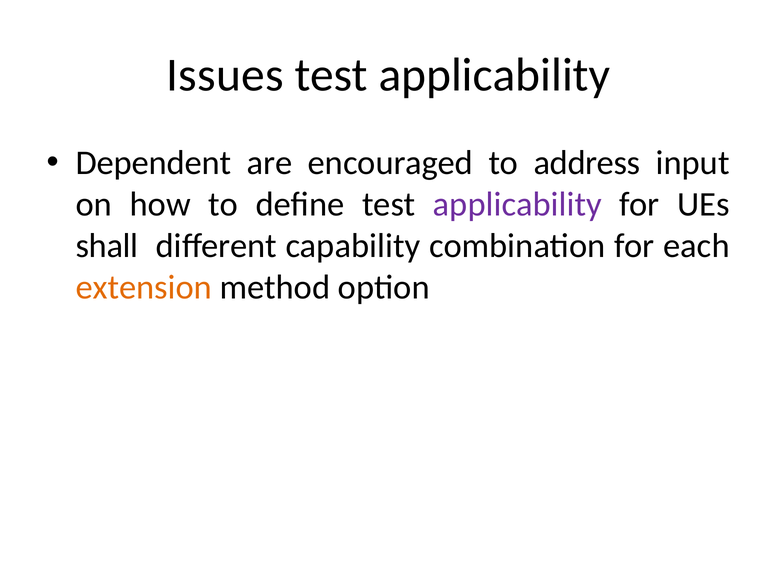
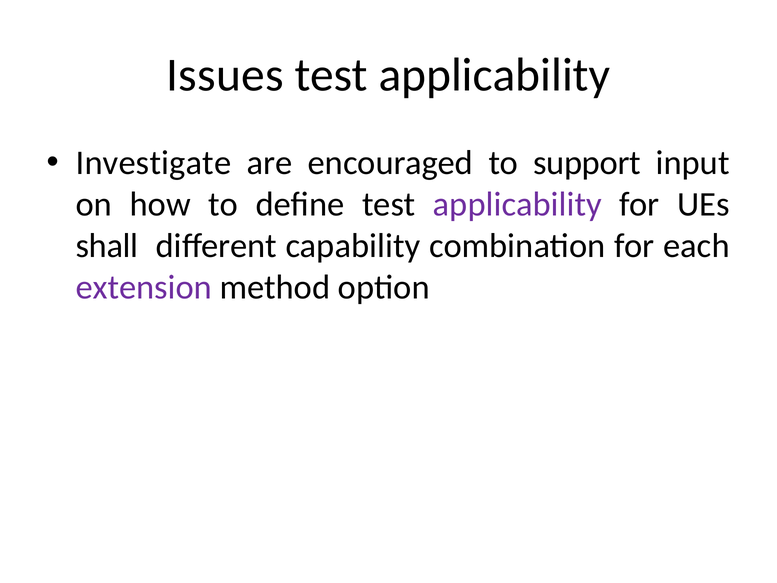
Dependent: Dependent -> Investigate
address: address -> support
extension colour: orange -> purple
